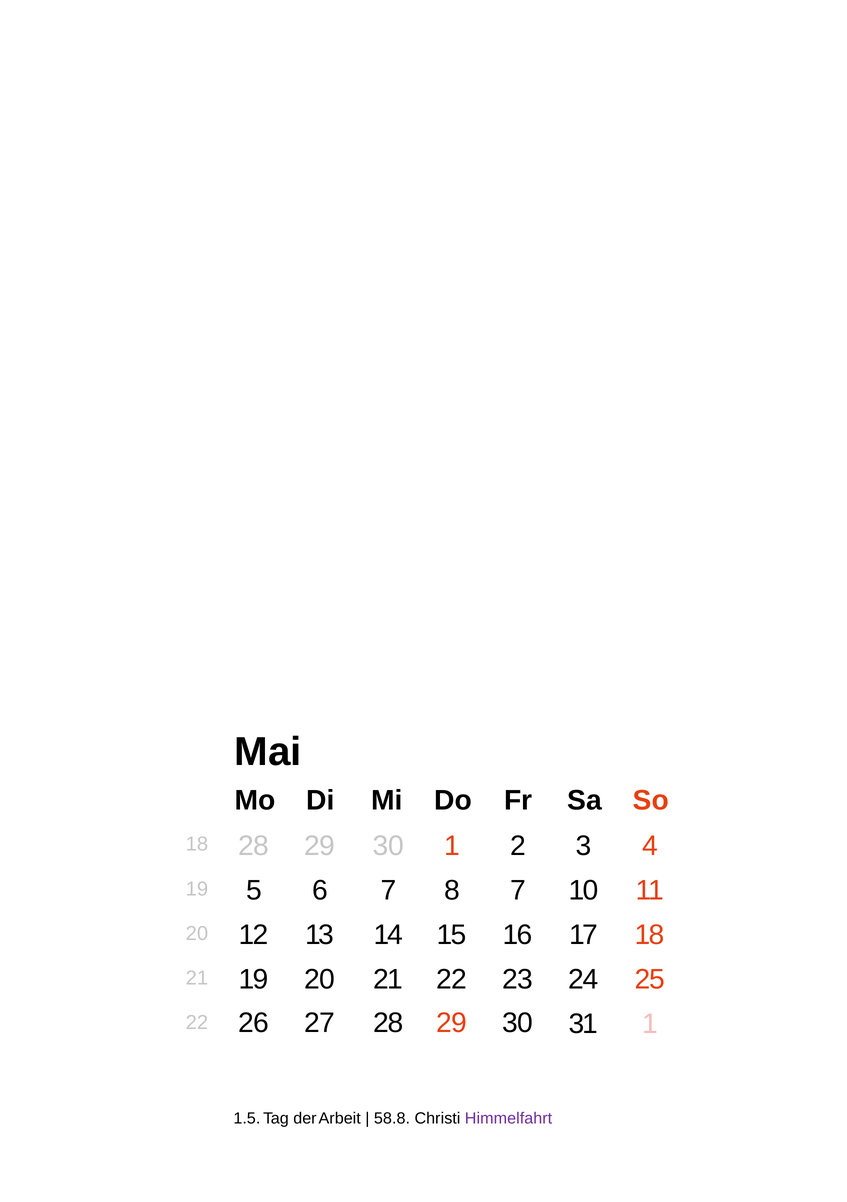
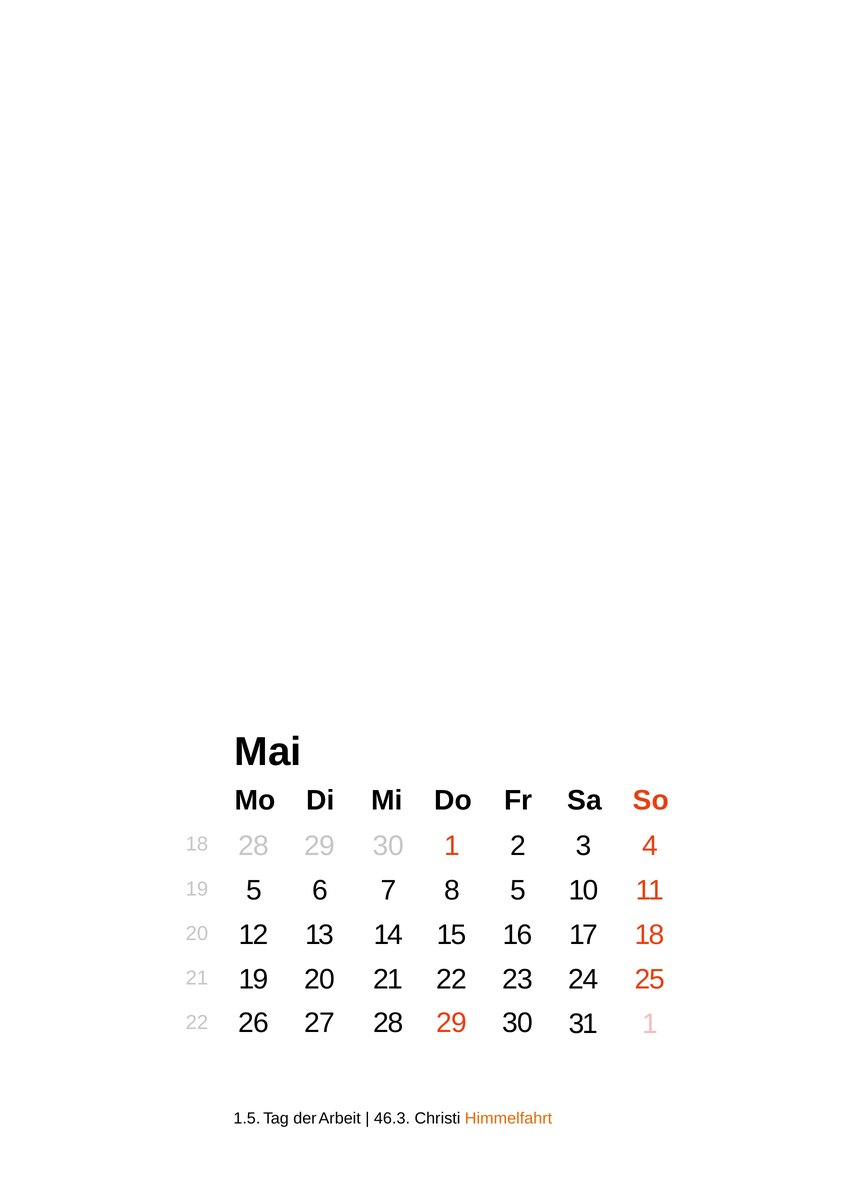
8 7: 7 -> 5
58.8: 58.8 -> 46.3
Himmelfahrt colour: purple -> orange
